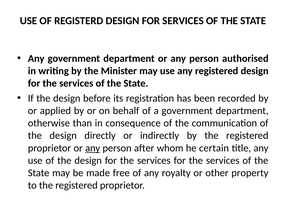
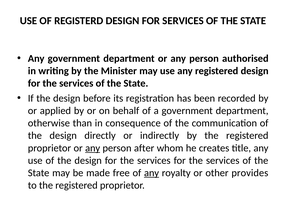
certain: certain -> creates
any at (152, 172) underline: none -> present
property: property -> provides
